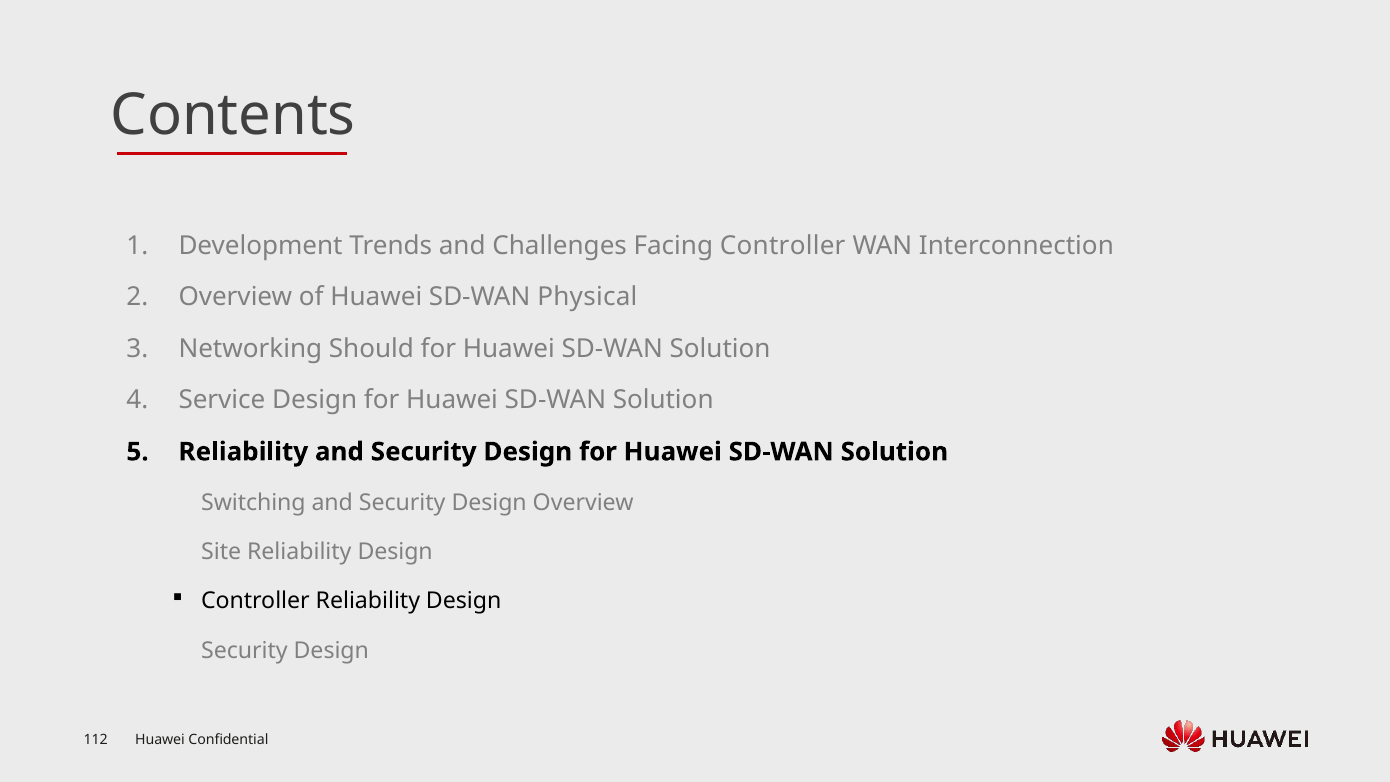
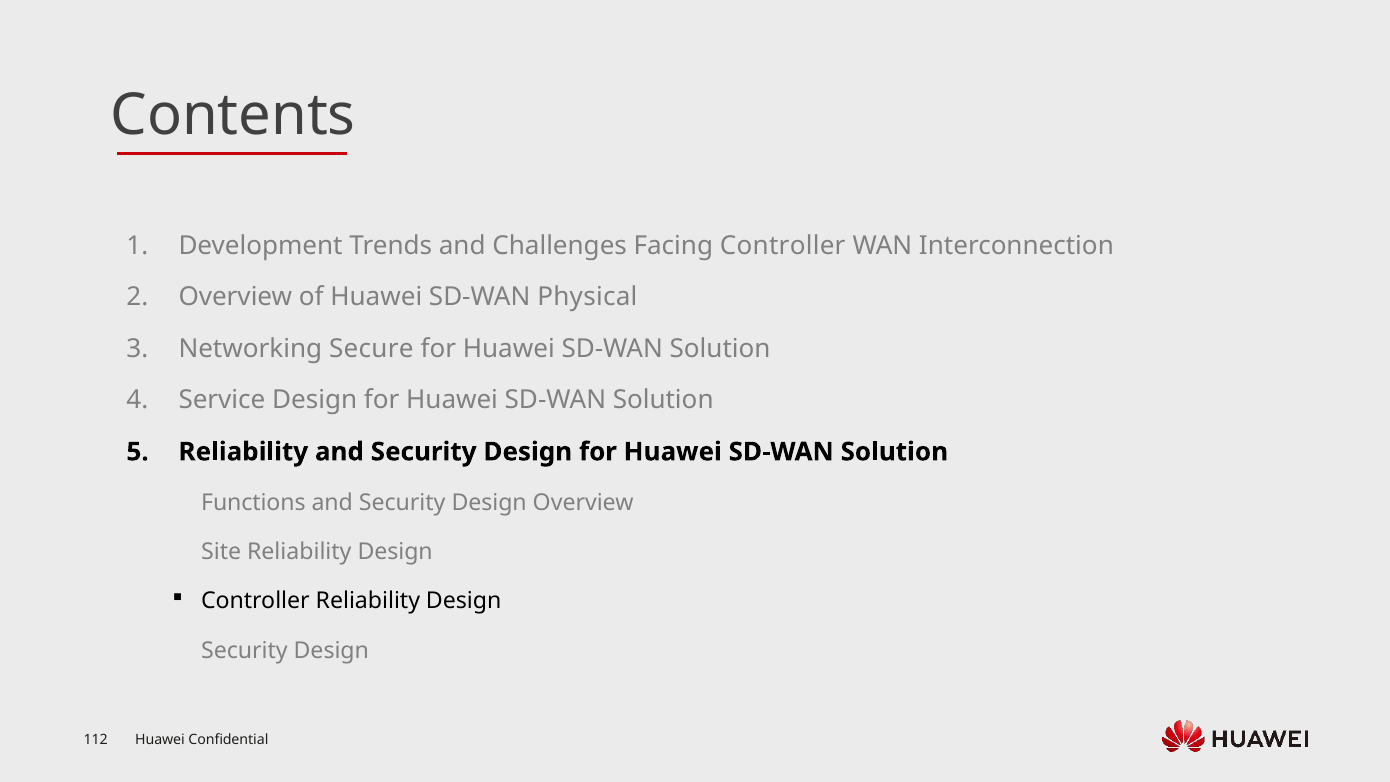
Should: Should -> Secure
Switching: Switching -> Functions
